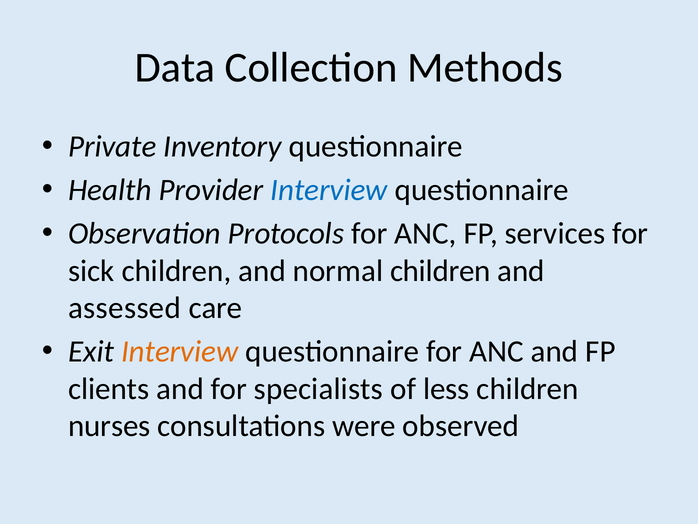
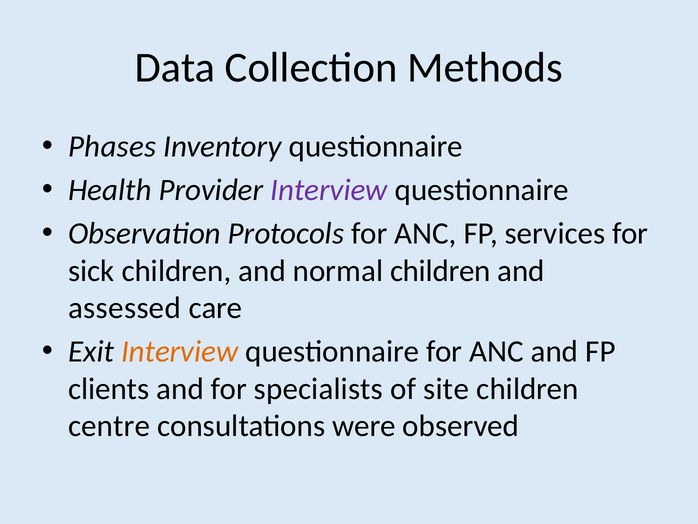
Private: Private -> Phases
Interview at (329, 190) colour: blue -> purple
less: less -> site
nurses: nurses -> centre
